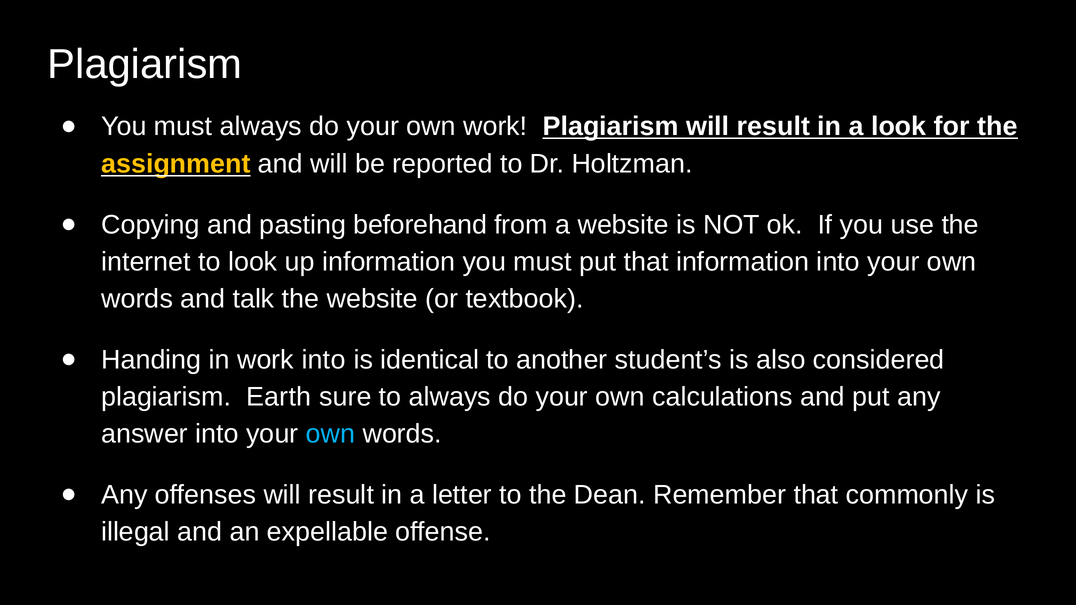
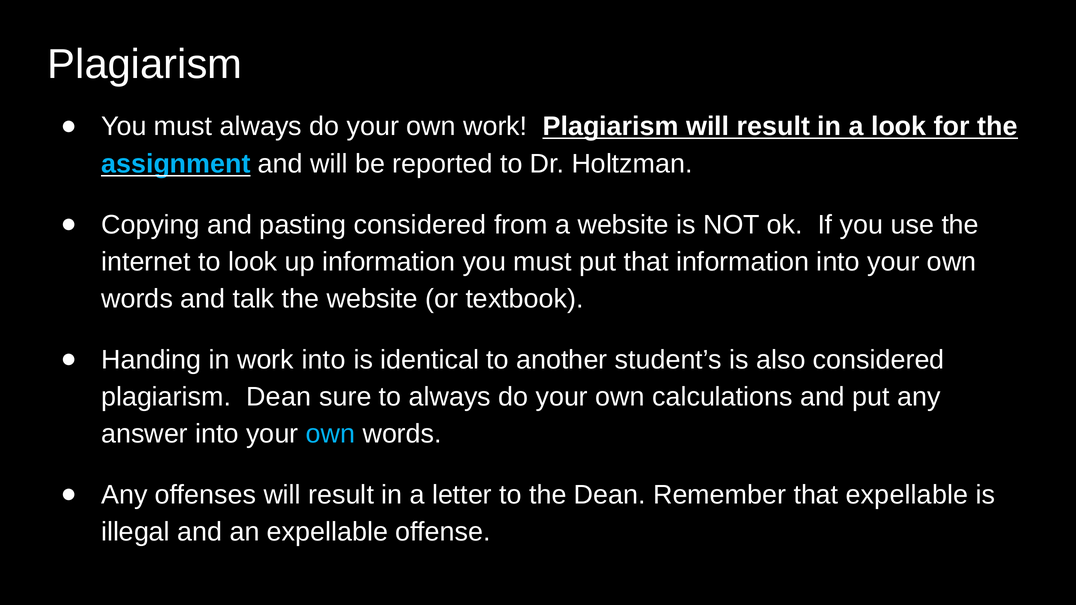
assignment colour: yellow -> light blue
pasting beforehand: beforehand -> considered
plagiarism Earth: Earth -> Dean
that commonly: commonly -> expellable
